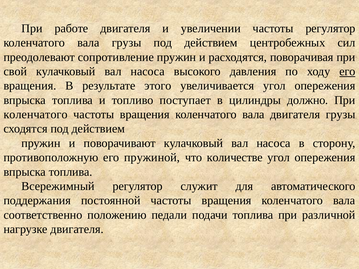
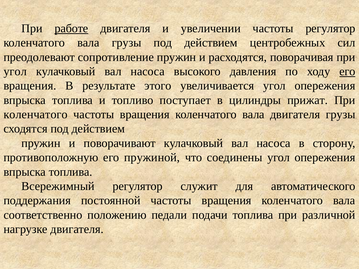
работе underline: none -> present
свой at (15, 71): свой -> угол
должно: должно -> прижат
количестве: количестве -> соединены
